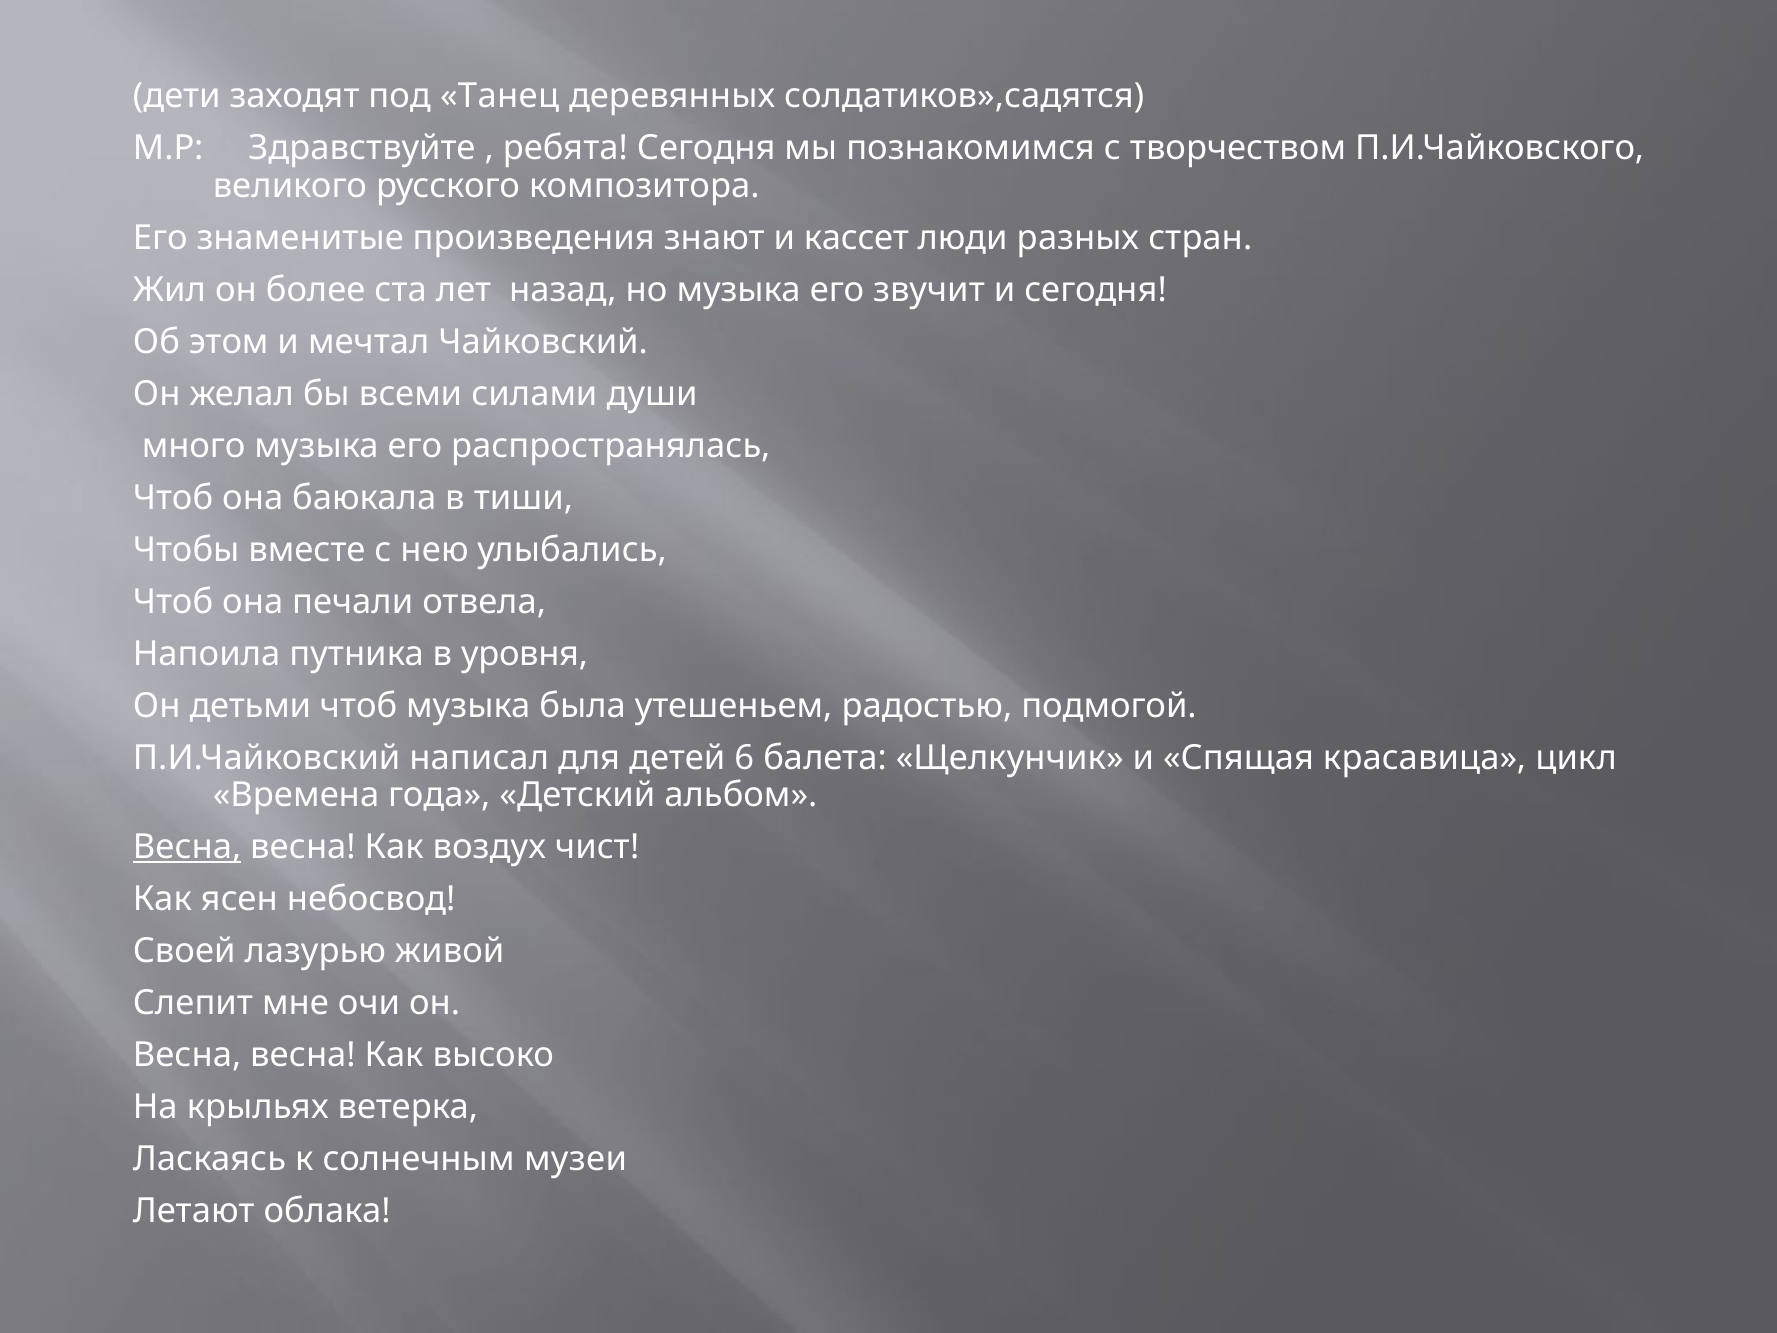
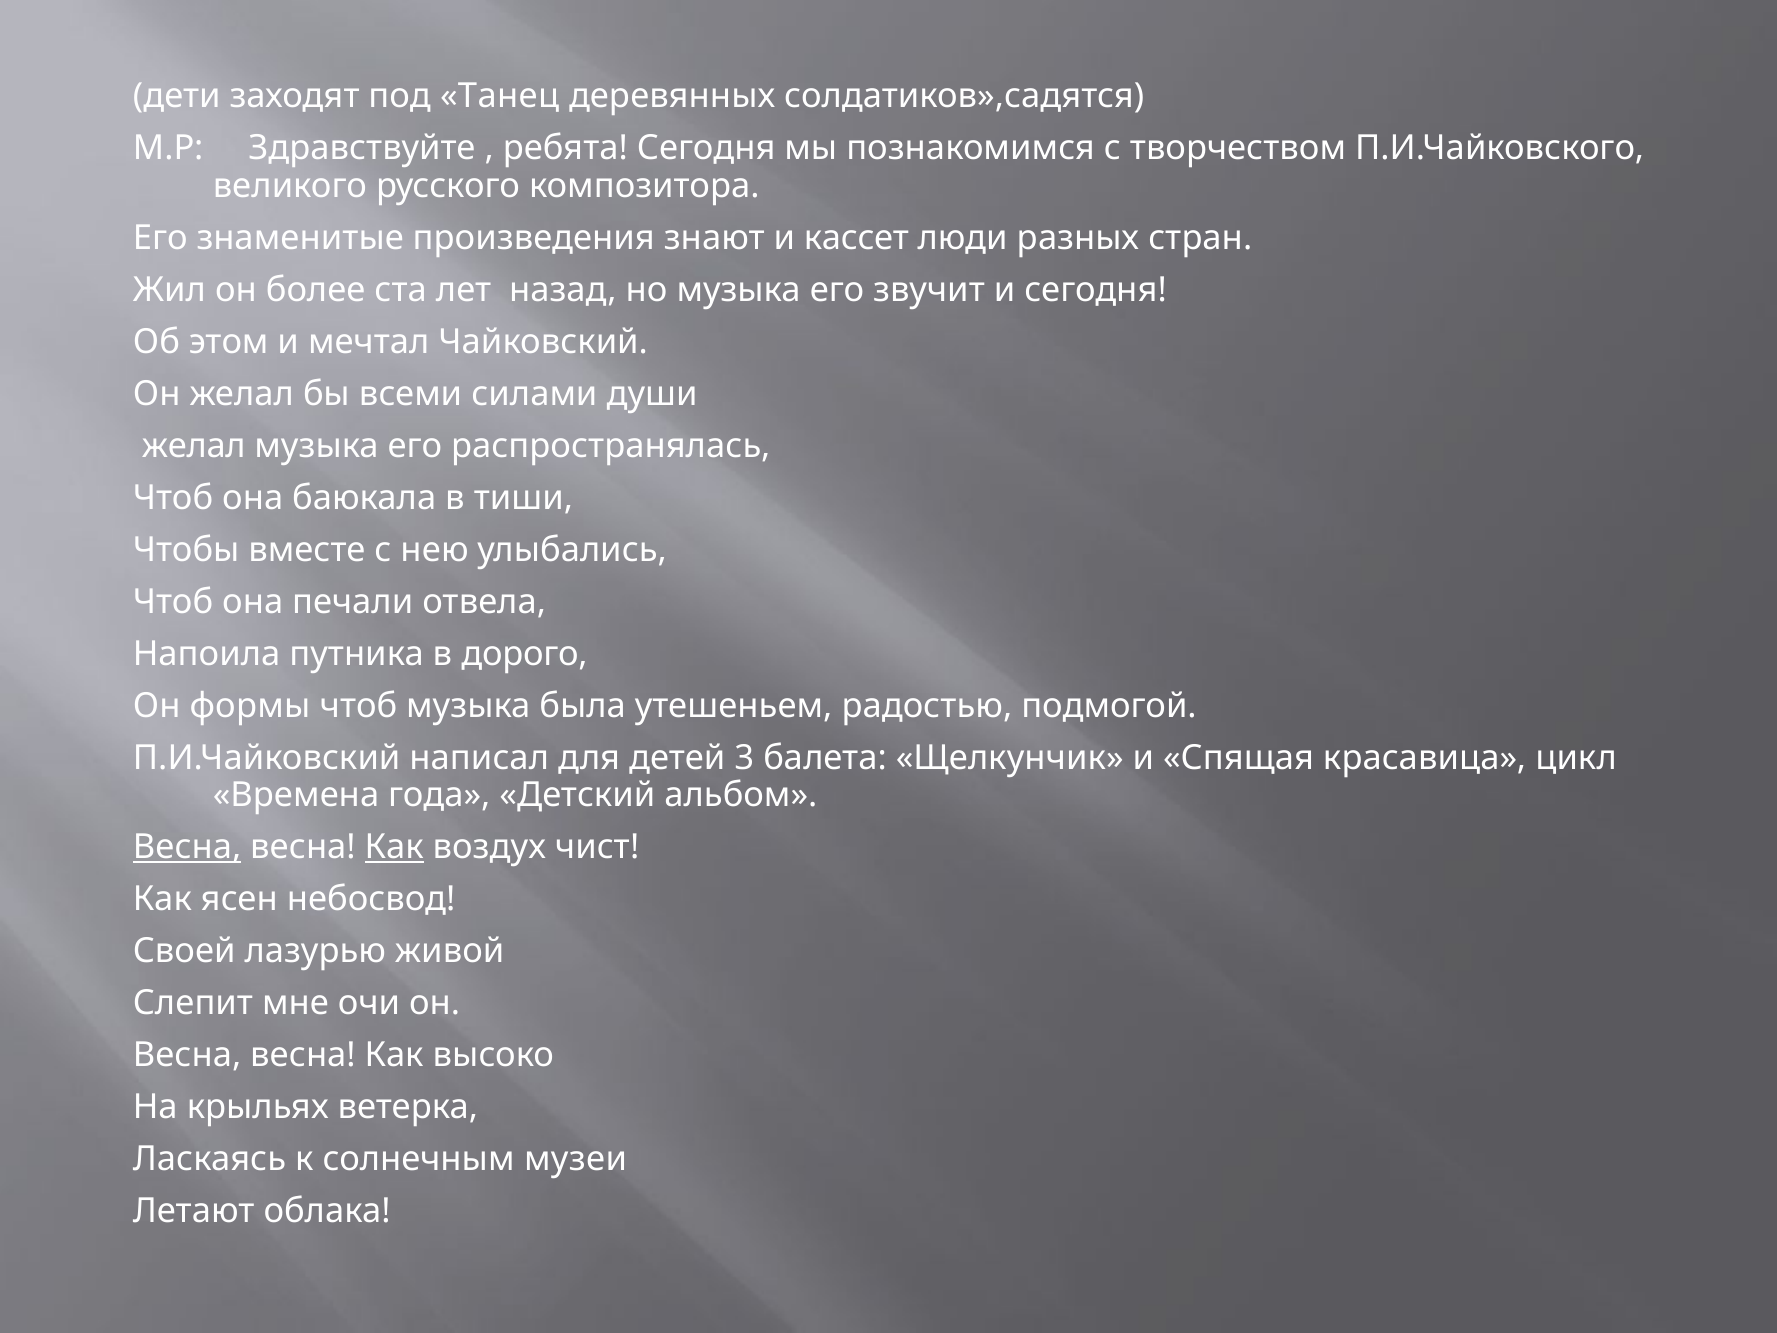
много at (194, 446): много -> желал
уровня: уровня -> дорого
детьми: детьми -> формы
6: 6 -> 3
Как at (394, 847) underline: none -> present
